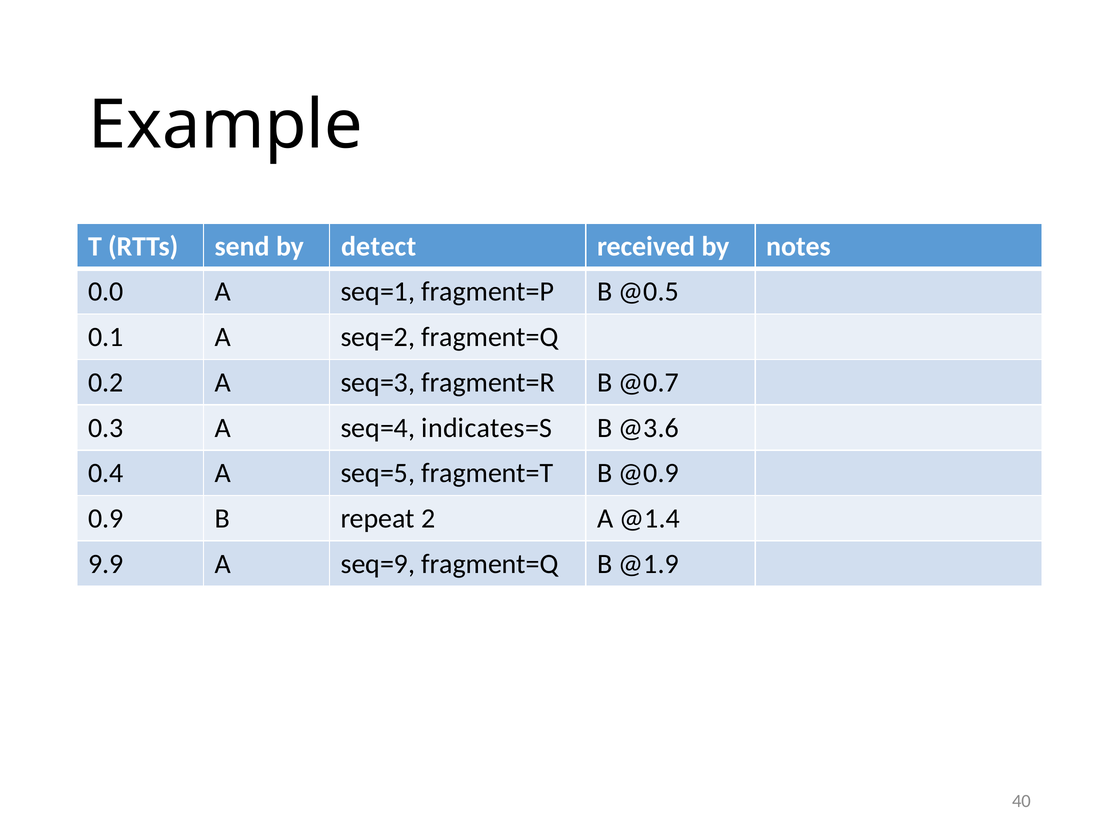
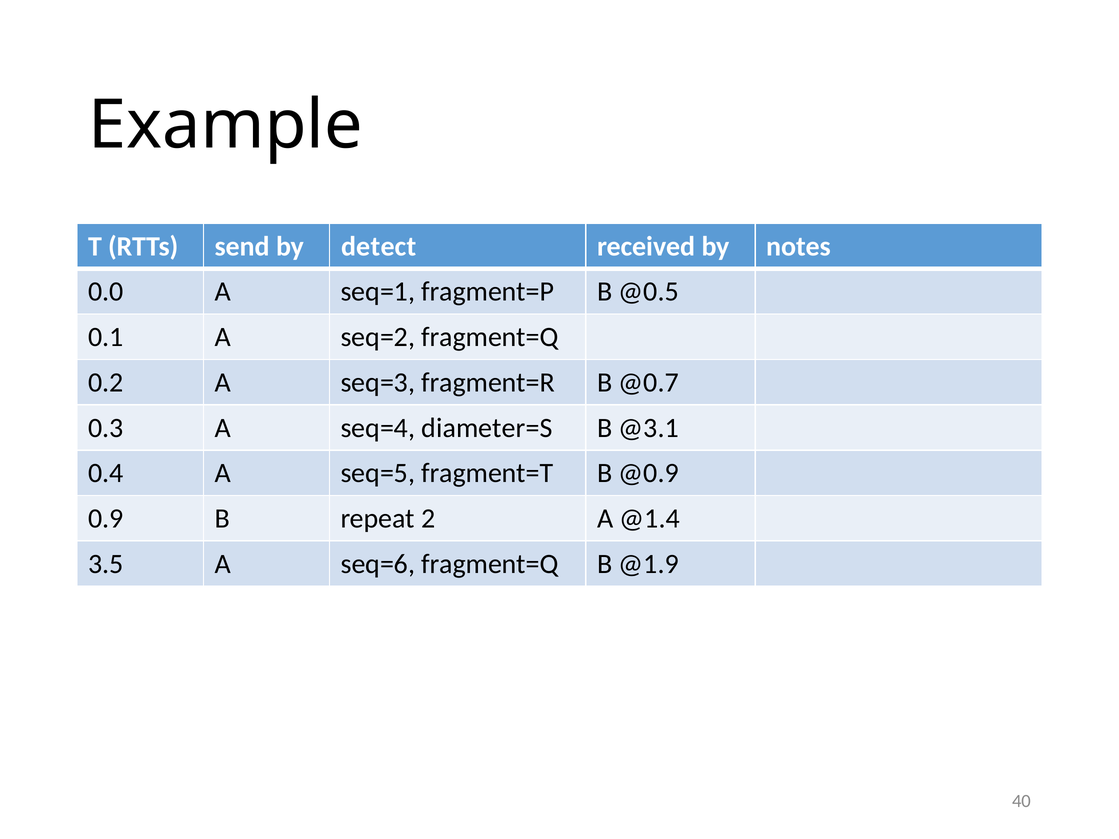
indicates=S: indicates=S -> diameter=S
@3.6: @3.6 -> @3.1
9.9: 9.9 -> 3.5
seq=9: seq=9 -> seq=6
